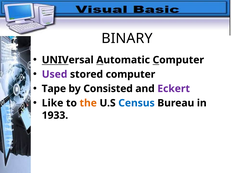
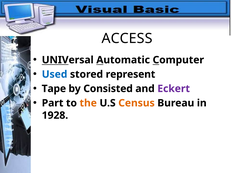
BINARY: BINARY -> ACCESS
Used colour: purple -> blue
stored computer: computer -> represent
Like: Like -> Part
Census colour: blue -> orange
1933: 1933 -> 1928
